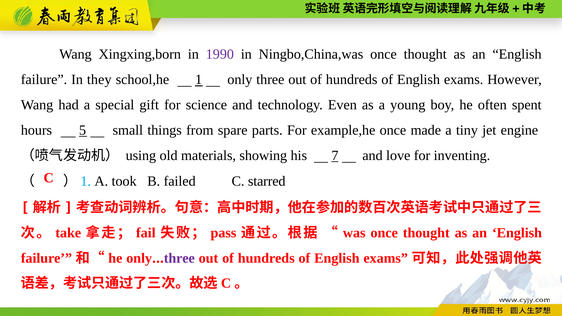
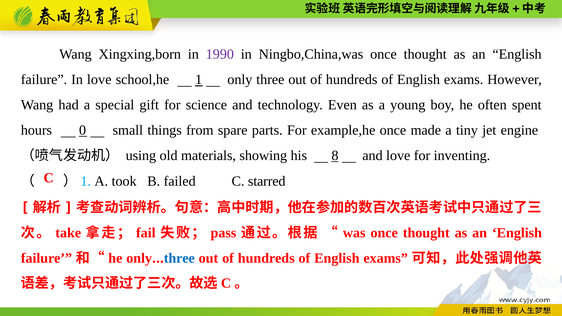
In they: they -> love
5: 5 -> 0
7: 7 -> 8
three at (179, 258) colour: purple -> blue
